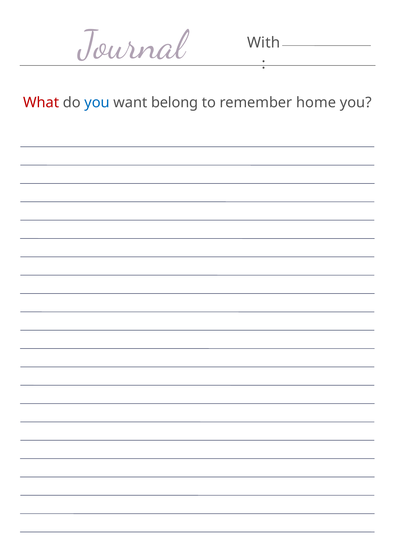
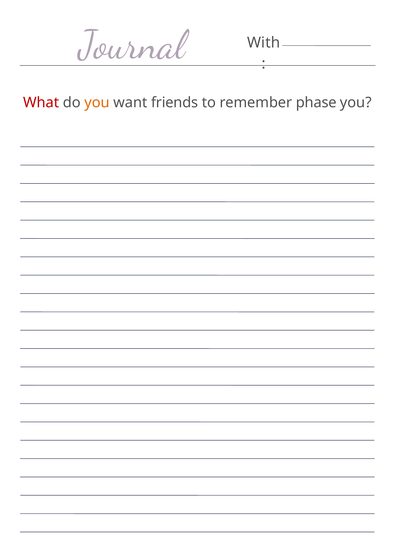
you at (97, 102) colour: blue -> orange
belong: belong -> friends
home: home -> phase
